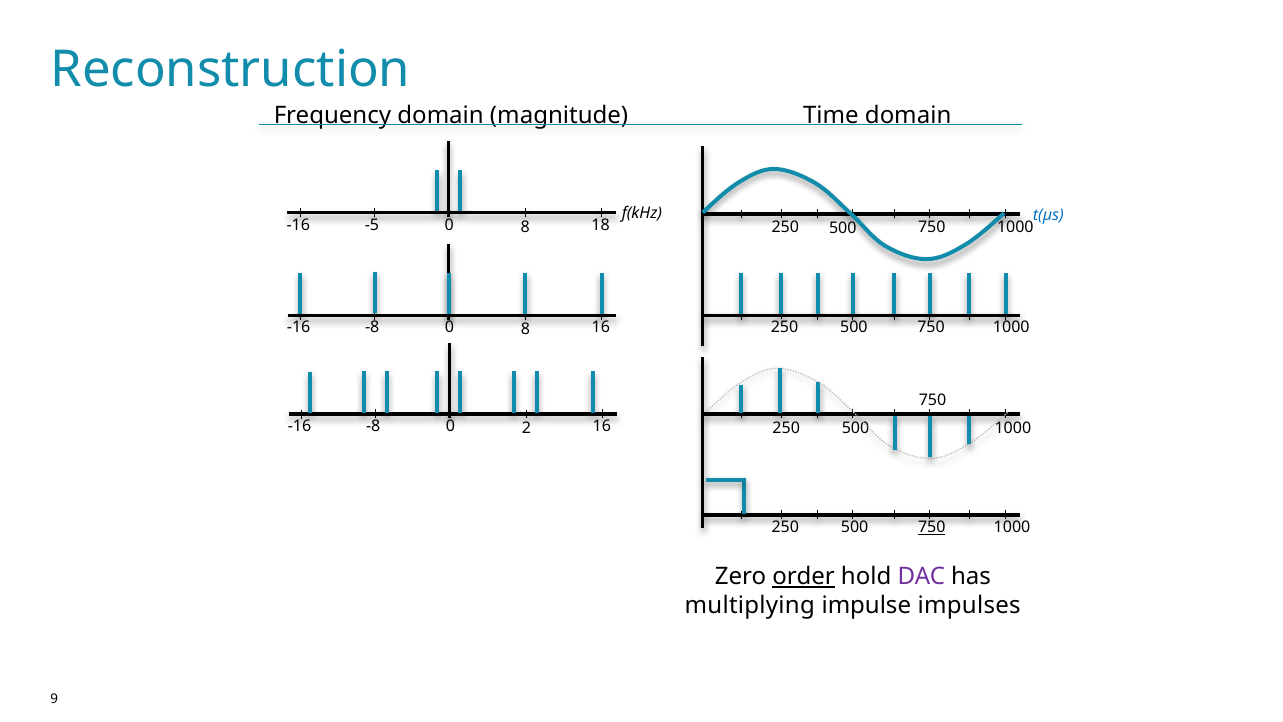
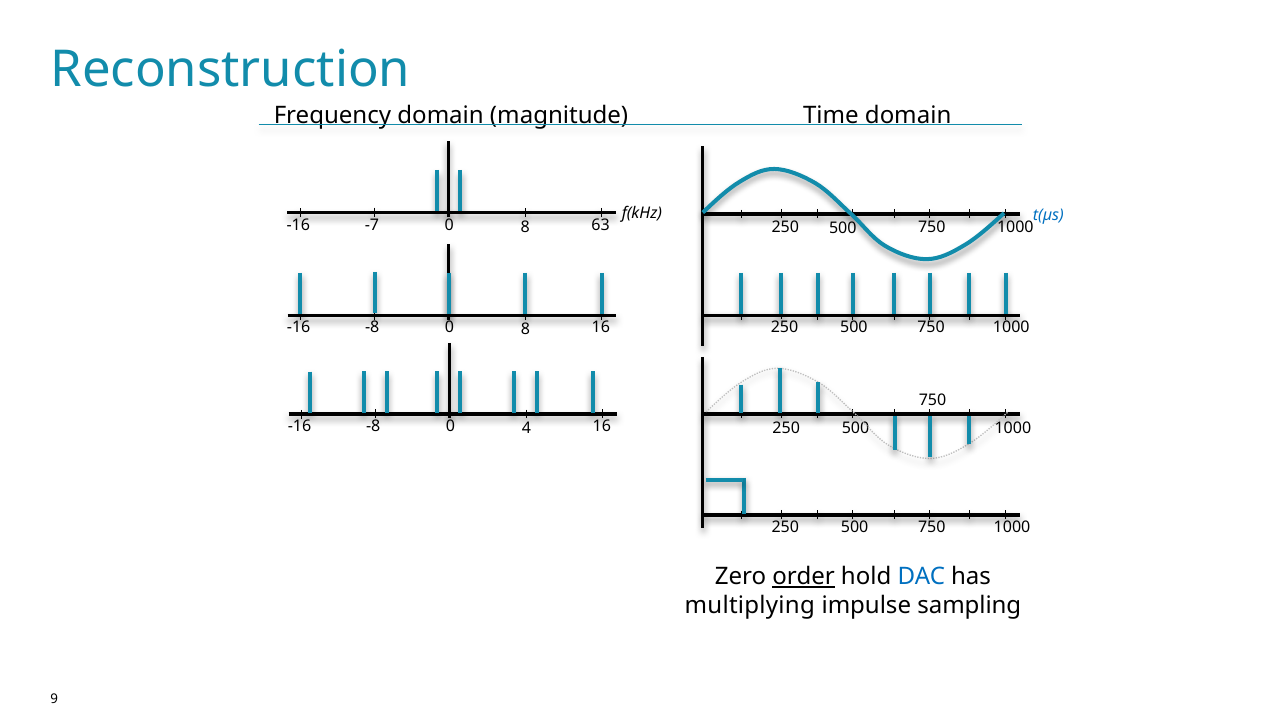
-5: -5 -> -7
18: 18 -> 63
2: 2 -> 4
750 at (932, 527) underline: present -> none
DAC colour: purple -> blue
impulses: impulses -> sampling
